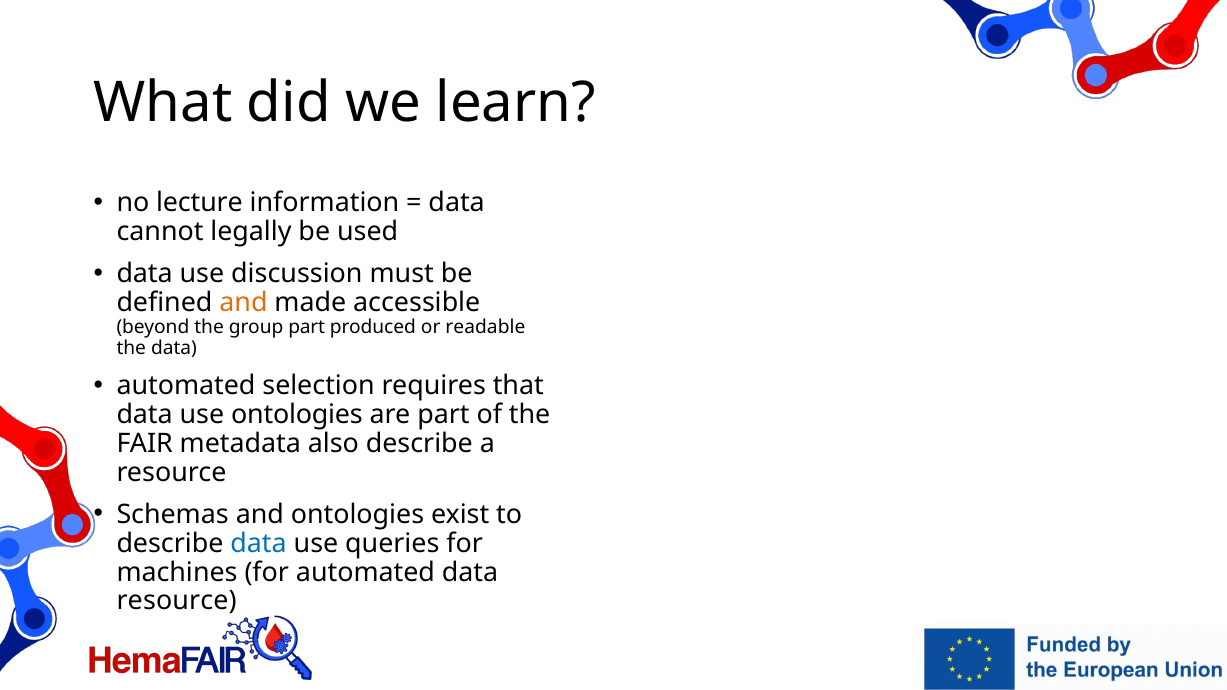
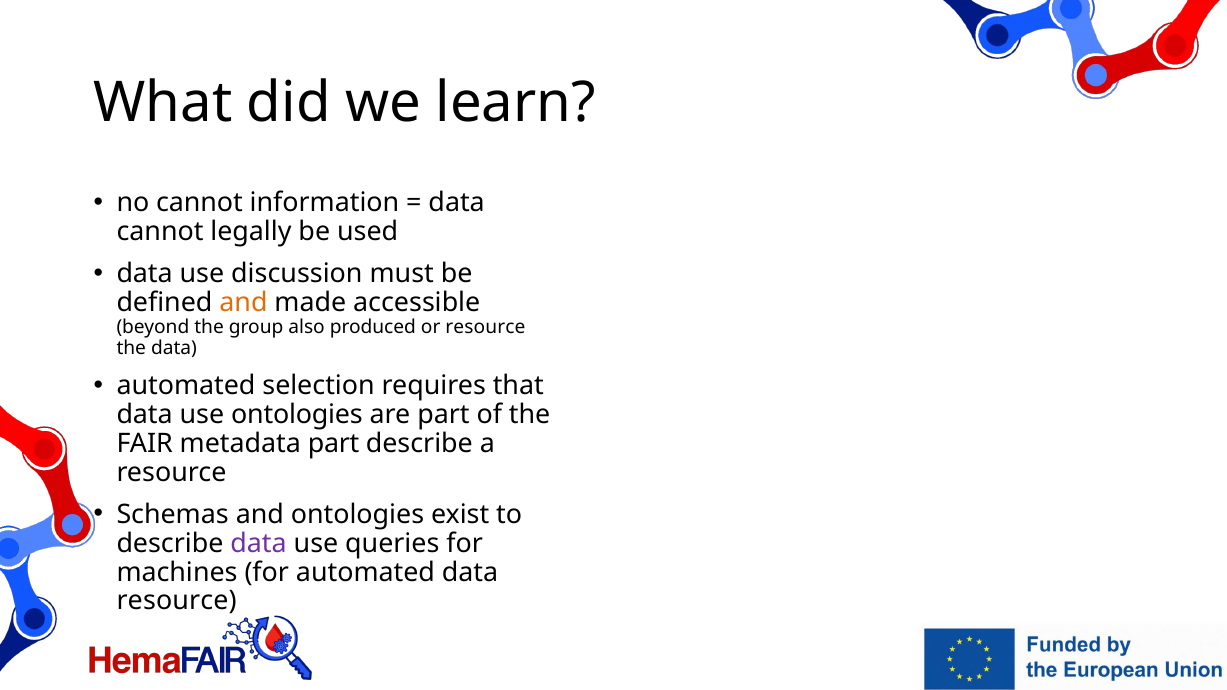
no lecture: lecture -> cannot
group part: part -> also
or readable: readable -> resource
metadata also: also -> part
data at (259, 543) colour: blue -> purple
